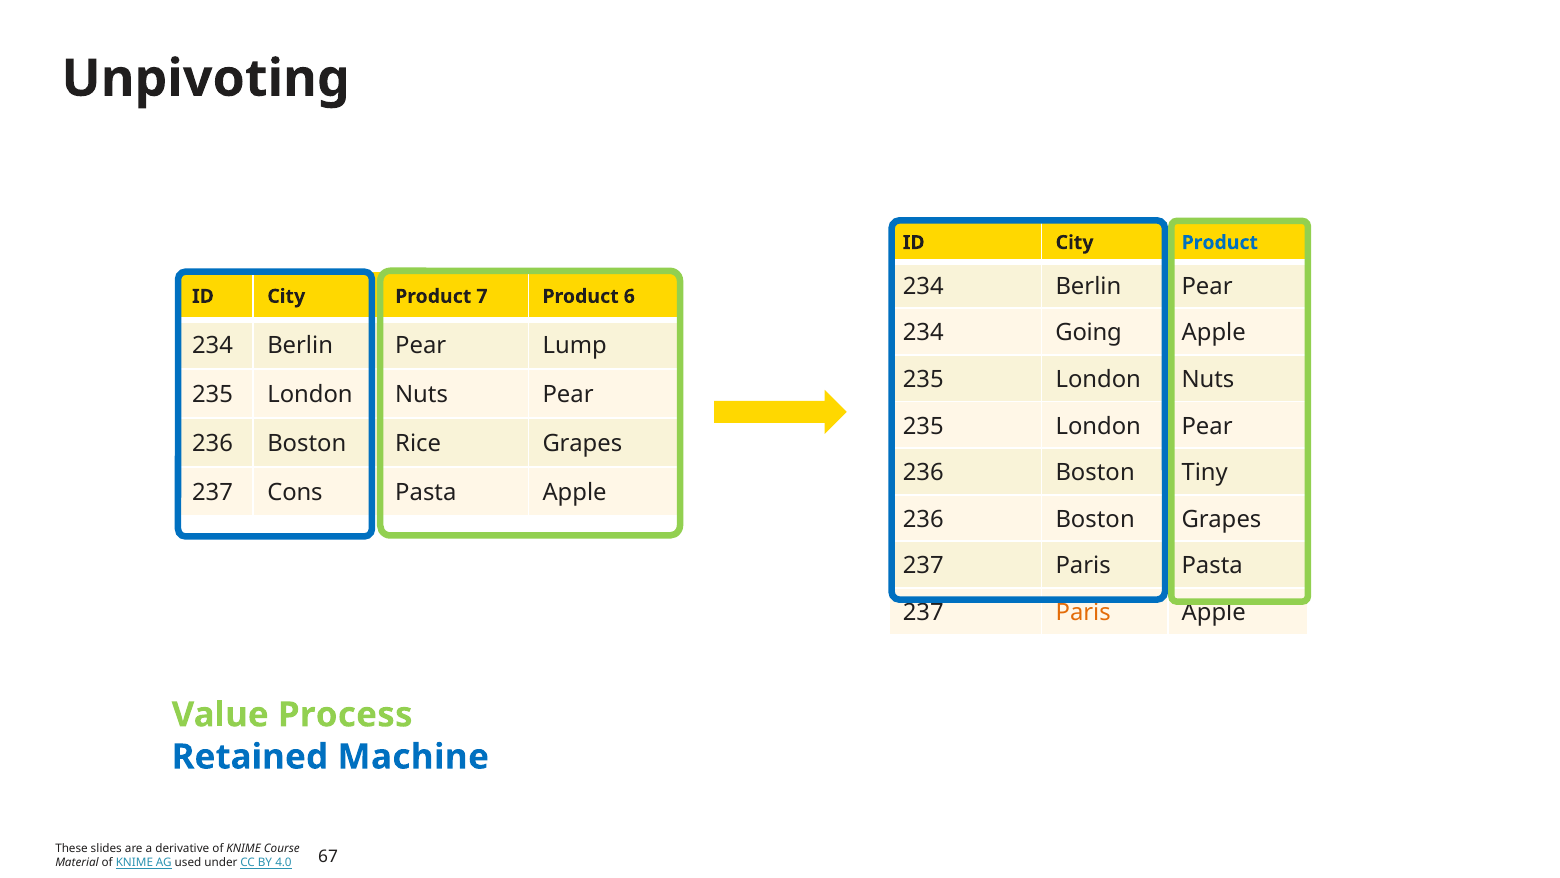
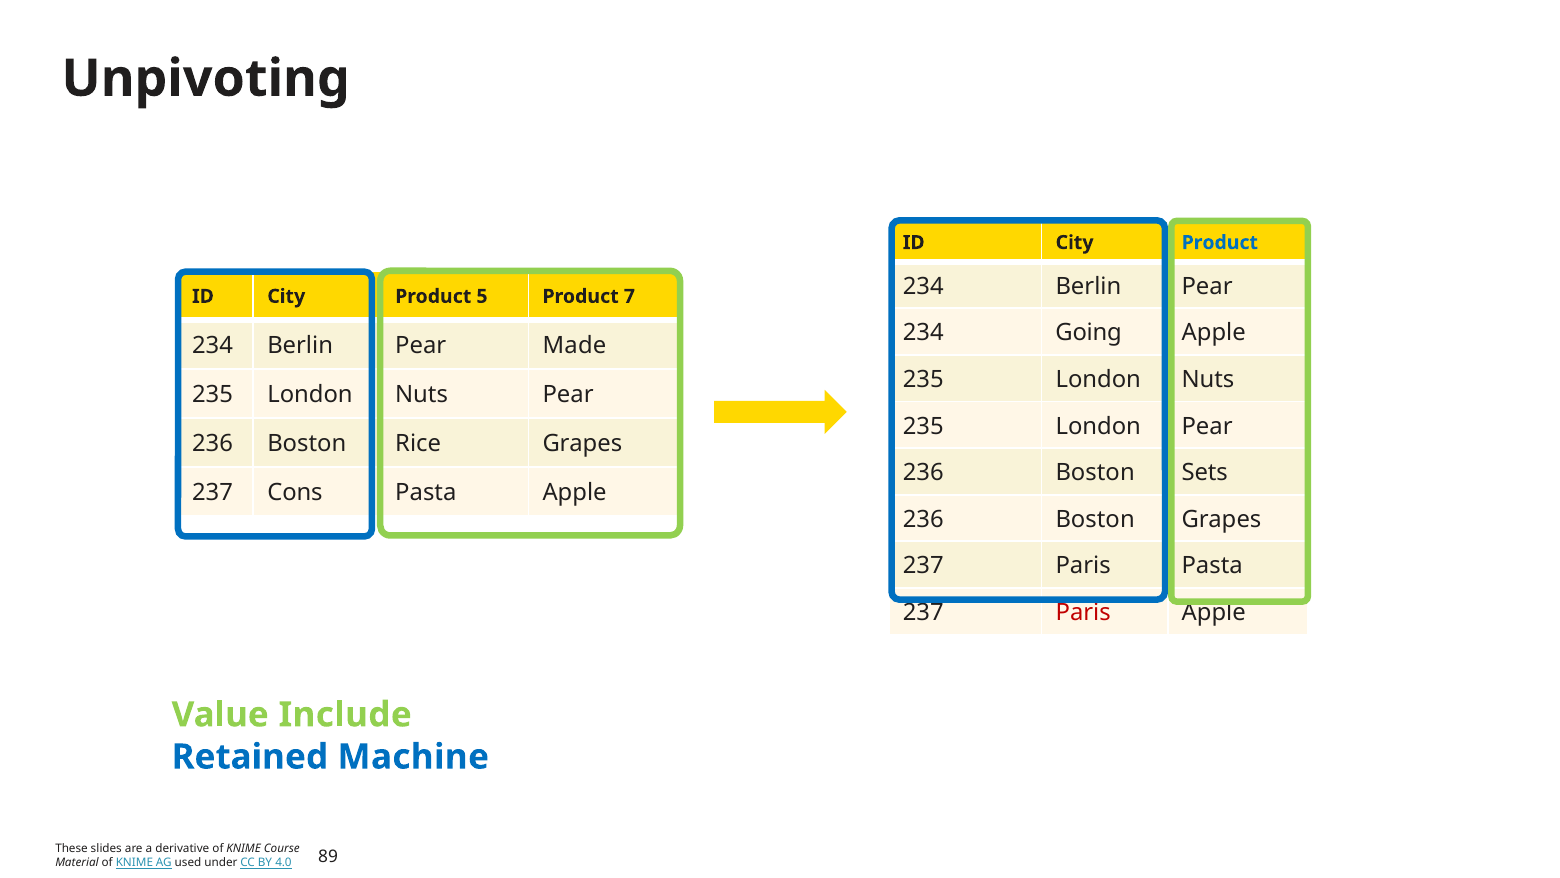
7: 7 -> 5
6: 6 -> 7
Lump: Lump -> Made
Tiny: Tiny -> Sets
Paris at (1083, 612) colour: orange -> red
Process: Process -> Include
67: 67 -> 89
